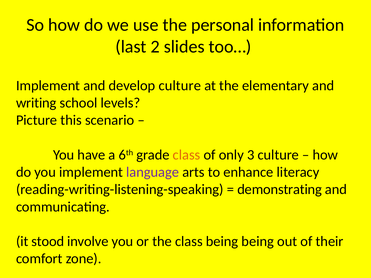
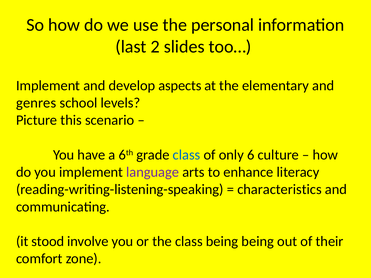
develop culture: culture -> aspects
writing: writing -> genres
class at (187, 155) colour: orange -> blue
3: 3 -> 6
demonstrating: demonstrating -> characteristics
